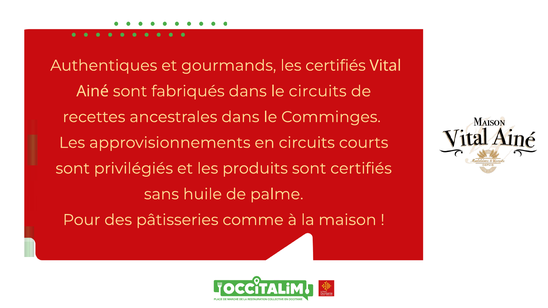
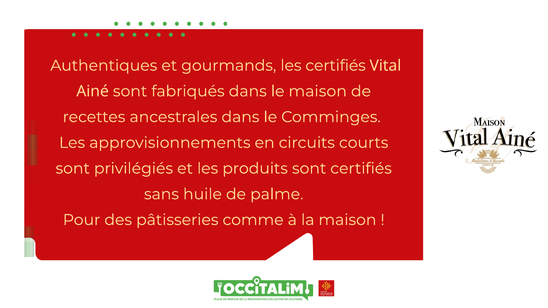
le circuits: circuits -> maison
